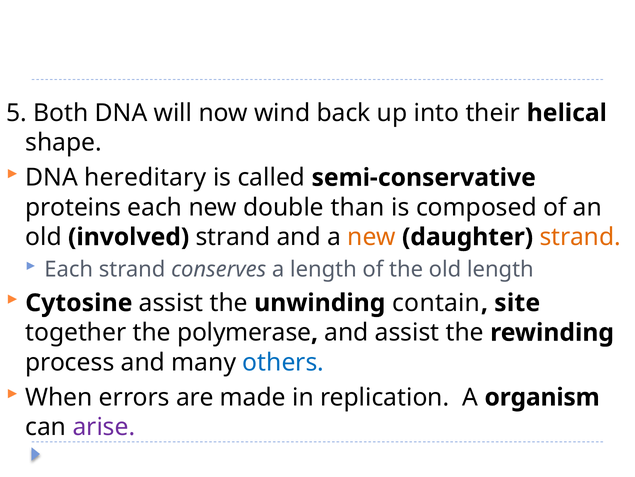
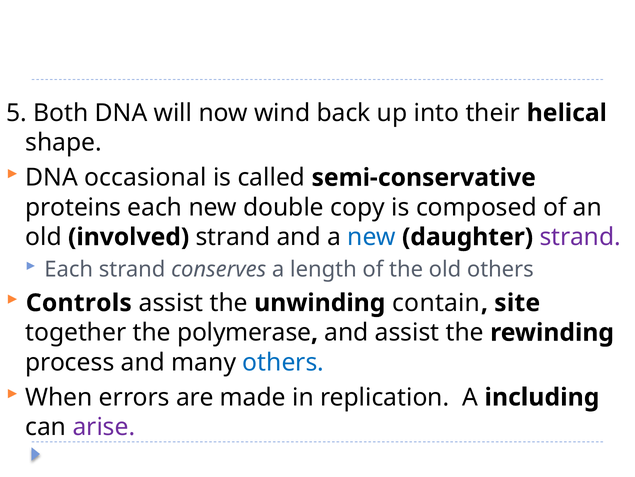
hereditary: hereditary -> occasional
than: than -> copy
new at (372, 237) colour: orange -> blue
strand at (580, 237) colour: orange -> purple
old length: length -> others
Cytosine: Cytosine -> Controls
organism: organism -> including
